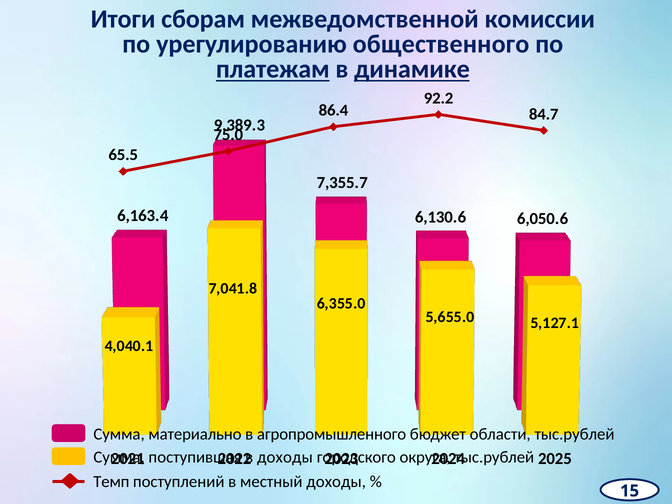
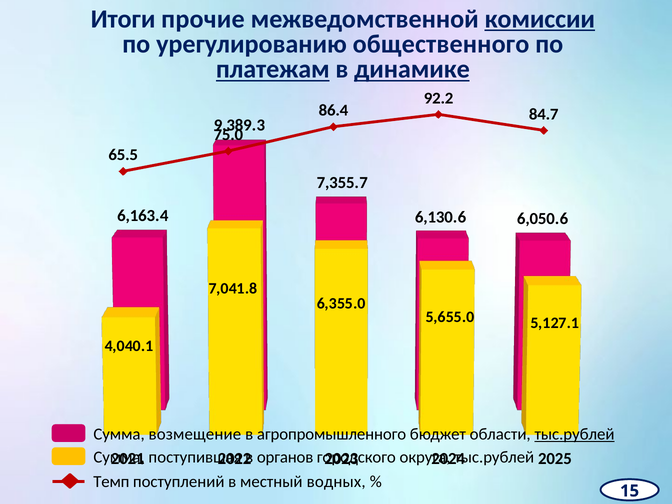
сборам: сборам -> прочие
комиссии underline: none -> present
материально: материально -> возмещение
тыс.рублей at (575, 434) underline: none -> present
доходы at (285, 457): доходы -> органов
местный доходы: доходы -> водных
